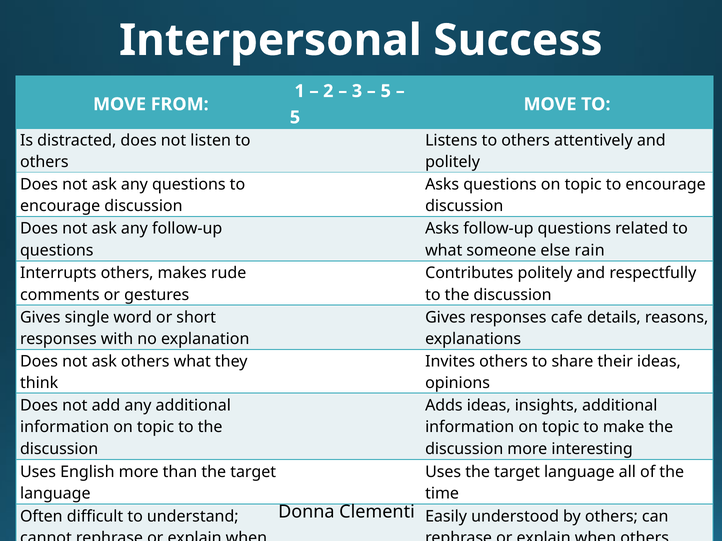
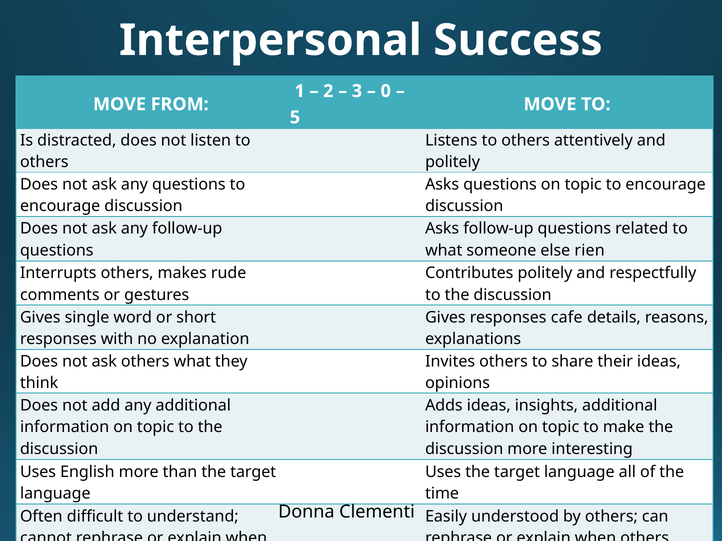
5 at (386, 91): 5 -> 0
rain: rain -> rien
